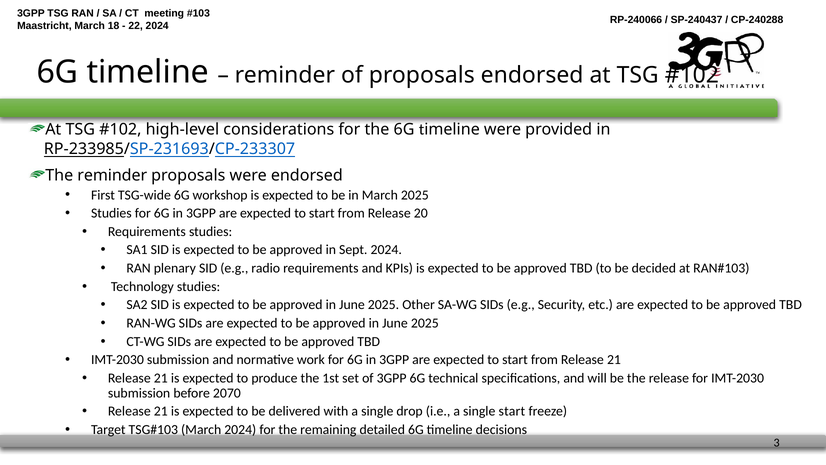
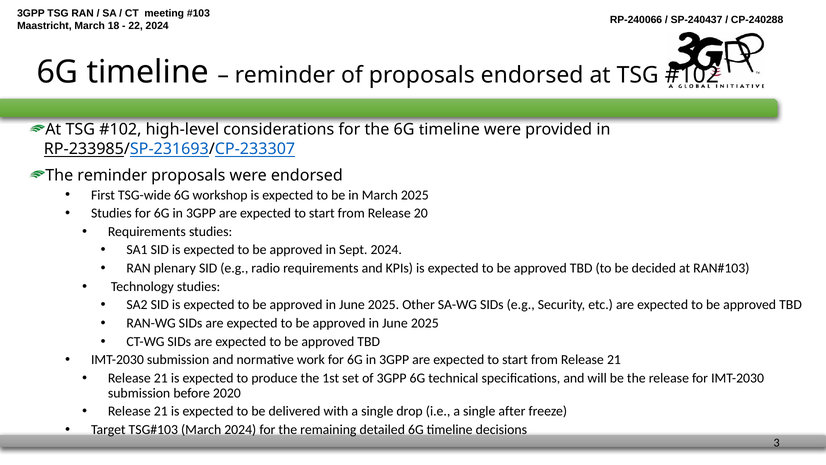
2070: 2070 -> 2020
single start: start -> after
